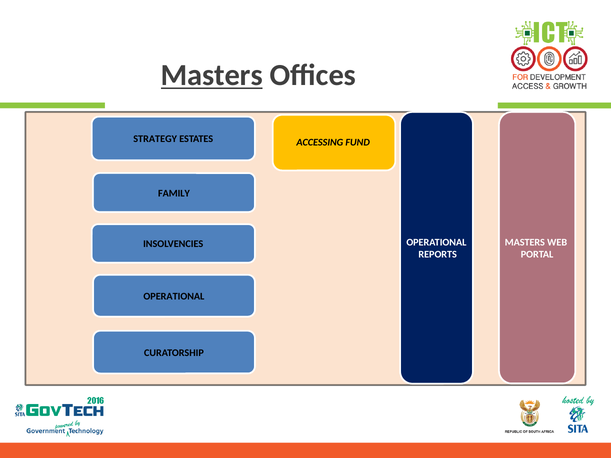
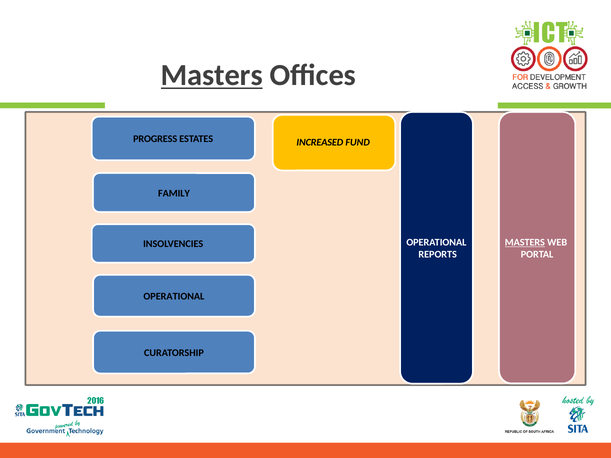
STRATEGY: STRATEGY -> PROGRESS
ACCESSING: ACCESSING -> INCREASED
MASTERS at (525, 242) underline: none -> present
